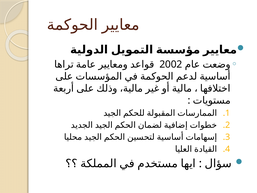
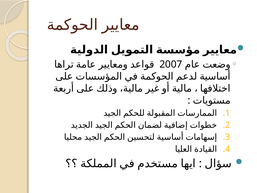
2002: 2002 -> 2007
